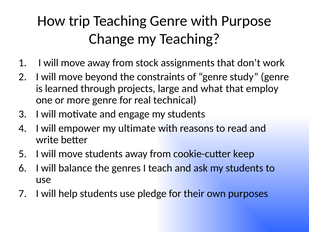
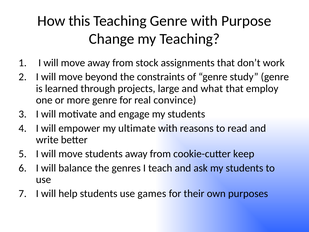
trip: trip -> this
technical: technical -> convince
pledge: pledge -> games
